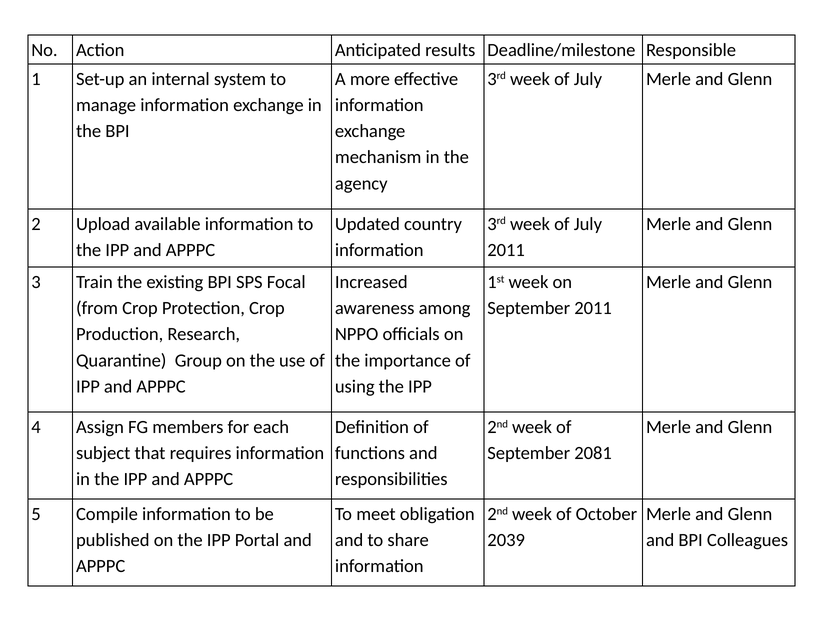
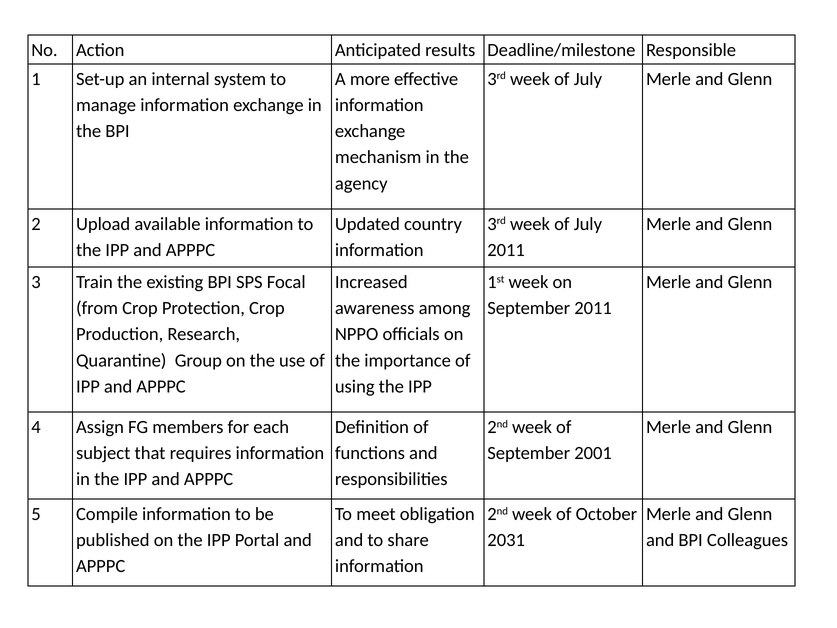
2081: 2081 -> 2001
2039: 2039 -> 2031
